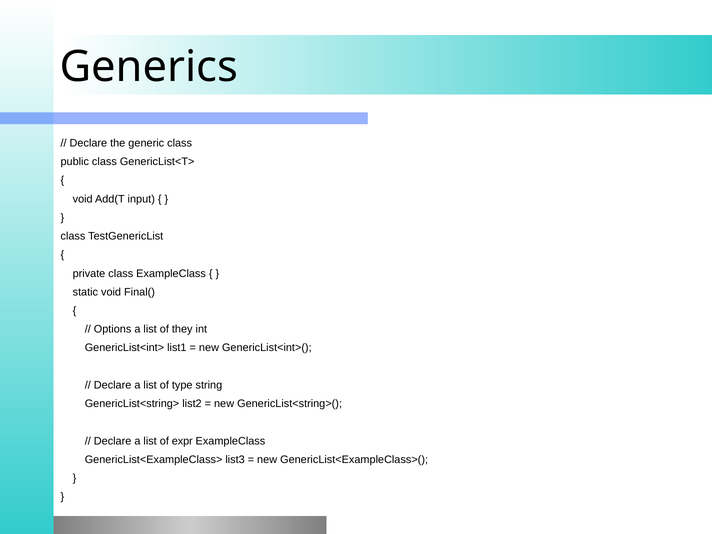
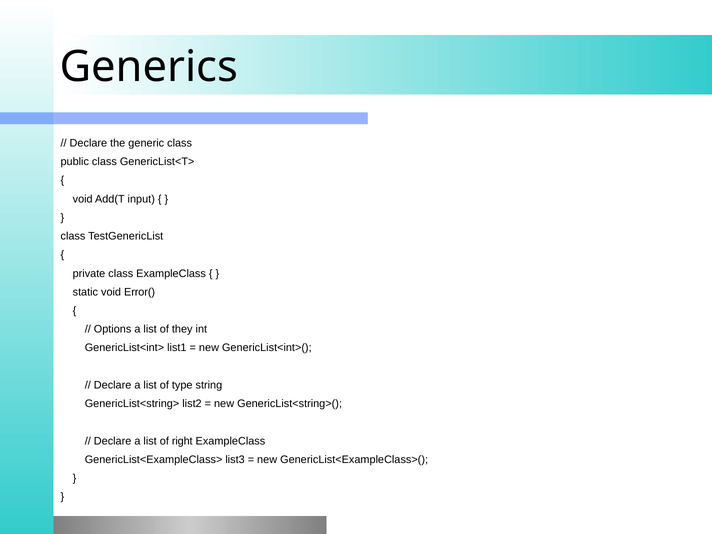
Final(: Final( -> Error(
expr: expr -> right
